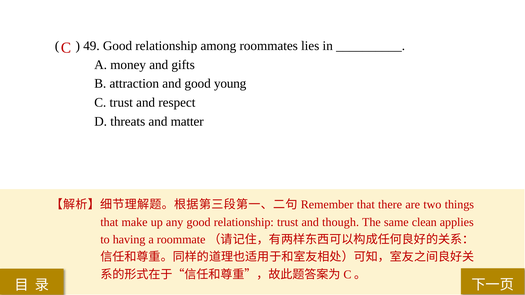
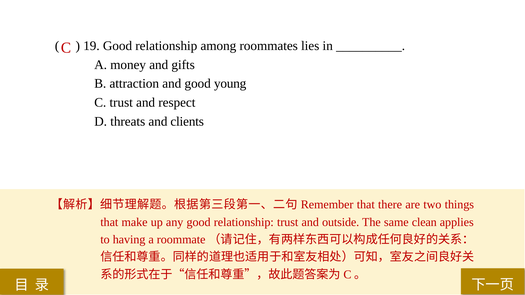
49: 49 -> 19
matter: matter -> clients
though: though -> outside
